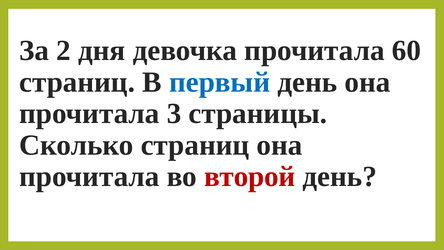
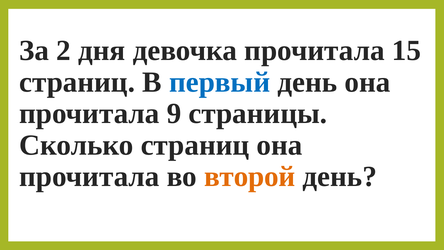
60: 60 -> 15
3: 3 -> 9
второй colour: red -> orange
